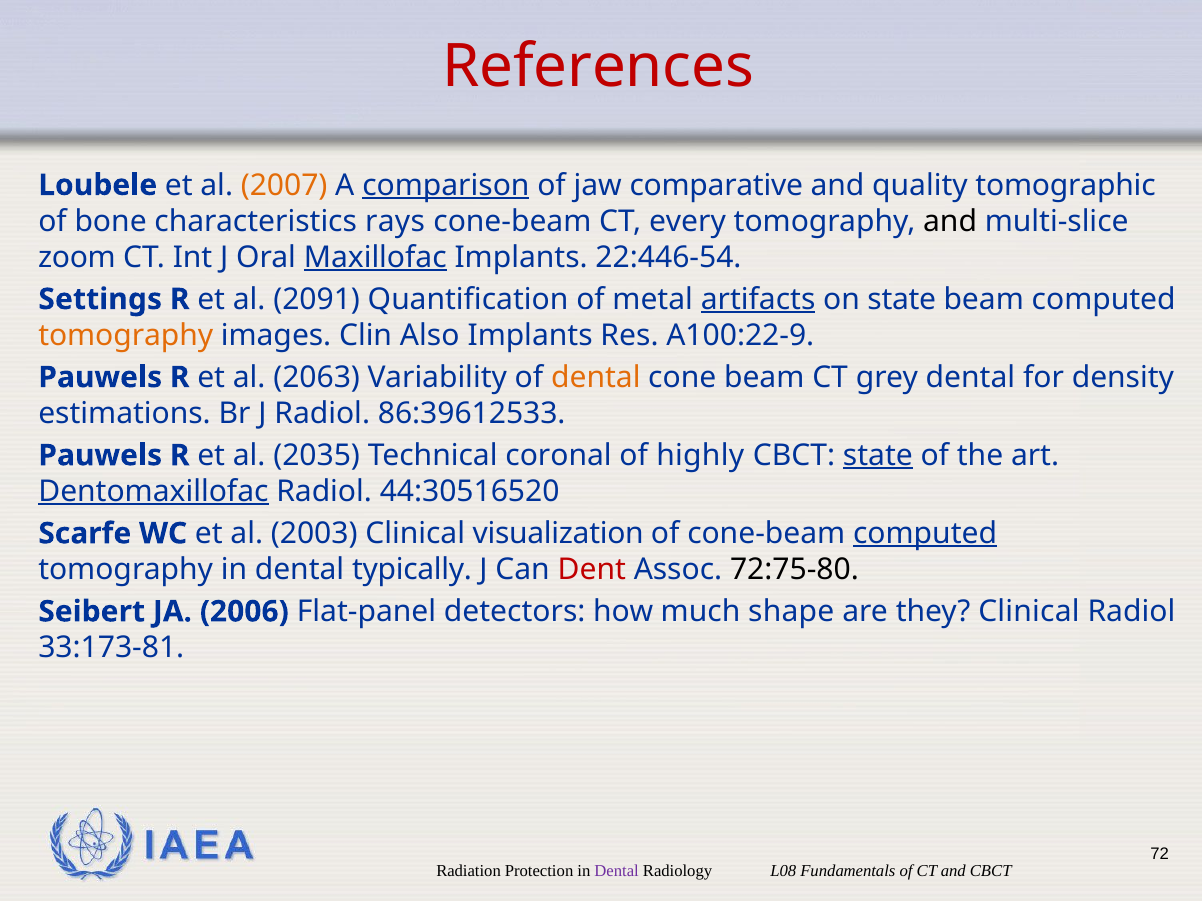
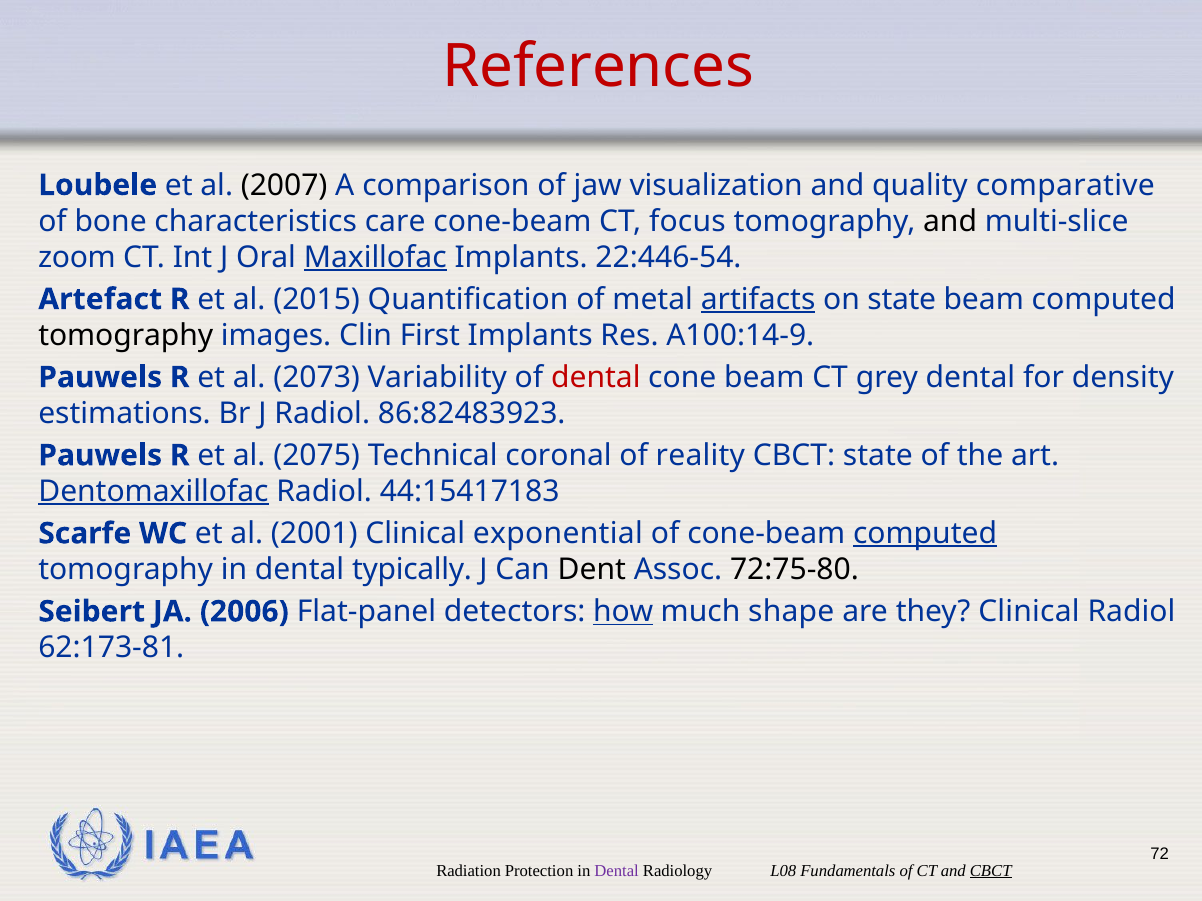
2007 colour: orange -> black
comparison underline: present -> none
comparative: comparative -> visualization
tomographic: tomographic -> comparative
rays: rays -> care
every: every -> focus
Settings: Settings -> Artefact
2091: 2091 -> 2015
tomography at (126, 335) colour: orange -> black
Also: Also -> First
A100:22-9: A100:22-9 -> A100:14-9
2063: 2063 -> 2073
dental at (596, 378) colour: orange -> red
86:39612533: 86:39612533 -> 86:82483923
2035: 2035 -> 2075
highly: highly -> reality
state at (878, 456) underline: present -> none
44:30516520: 44:30516520 -> 44:15417183
2003: 2003 -> 2001
visualization: visualization -> exponential
Dent colour: red -> black
how underline: none -> present
33:173-81: 33:173-81 -> 62:173-81
CBCT at (991, 871) underline: none -> present
